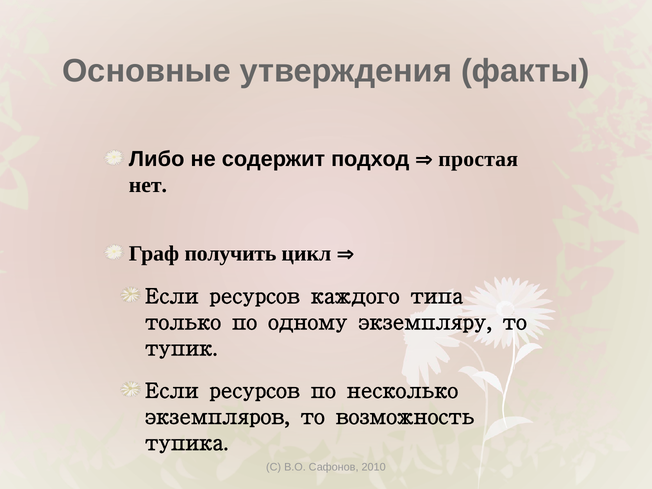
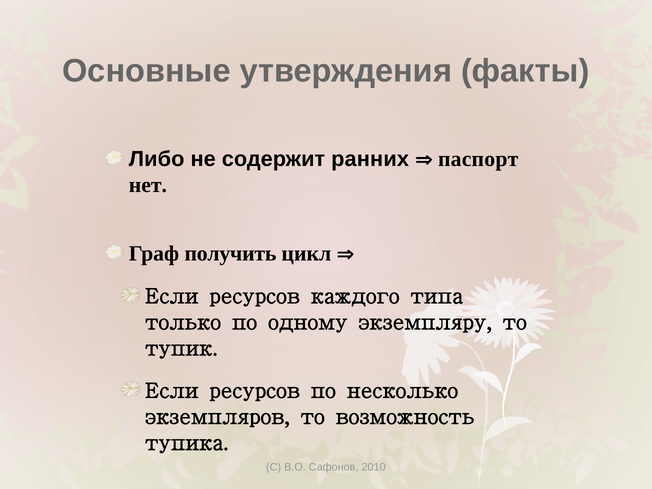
подход: подход -> ранних
простая: простая -> паспорт
